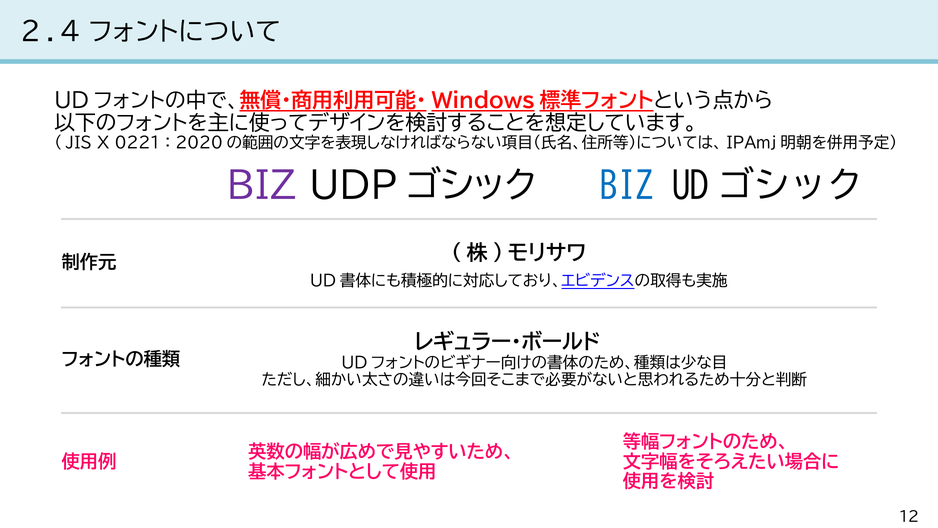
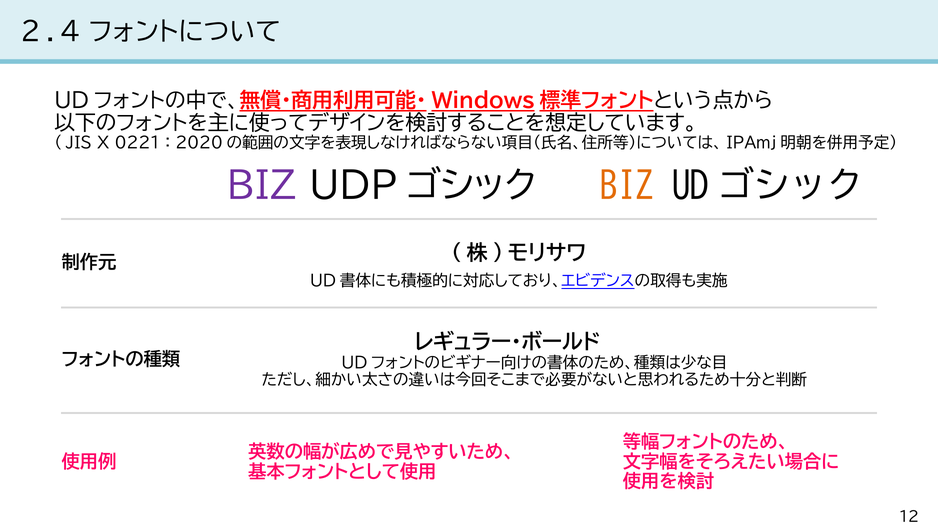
BIZ at (627, 186) colour: blue -> orange
